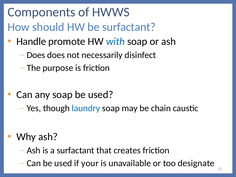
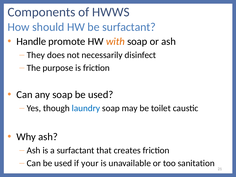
with colour: blue -> orange
Does at (36, 55): Does -> They
chain: chain -> toilet
designate: designate -> sanitation
